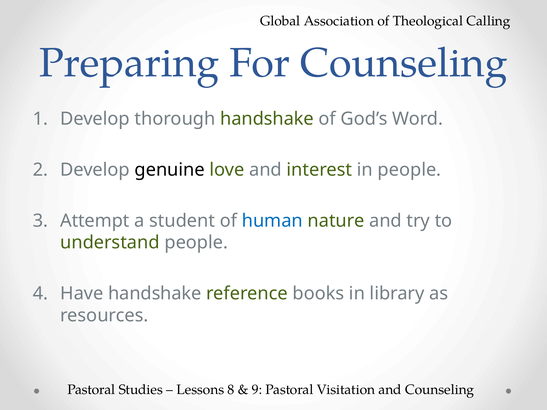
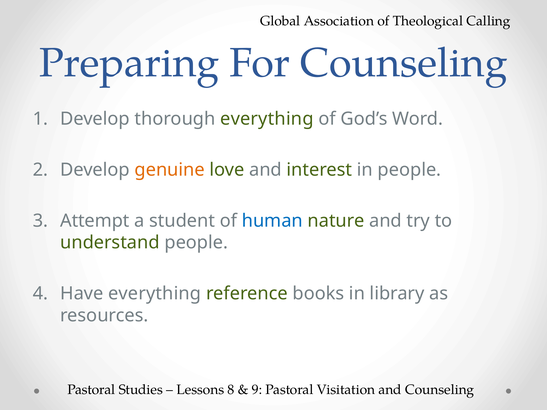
thorough handshake: handshake -> everything
genuine colour: black -> orange
Have handshake: handshake -> everything
